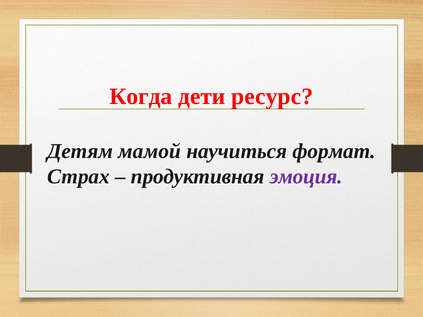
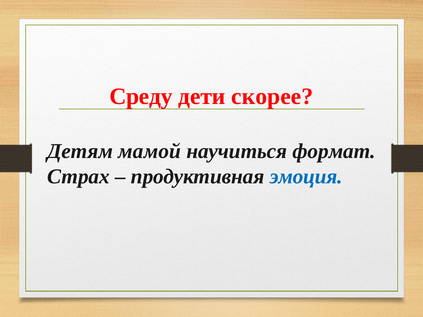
Когда: Когда -> Среду
ресурс: ресурс -> скорее
эмоция colour: purple -> blue
